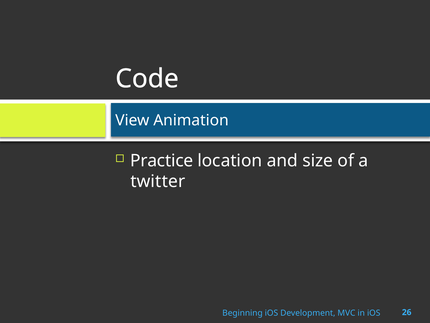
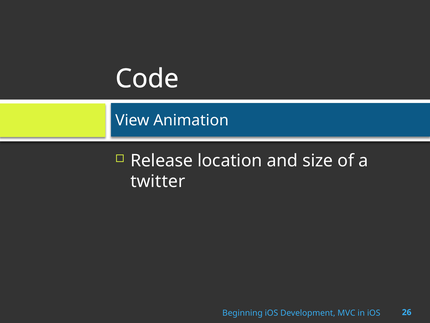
Practice: Practice -> Release
